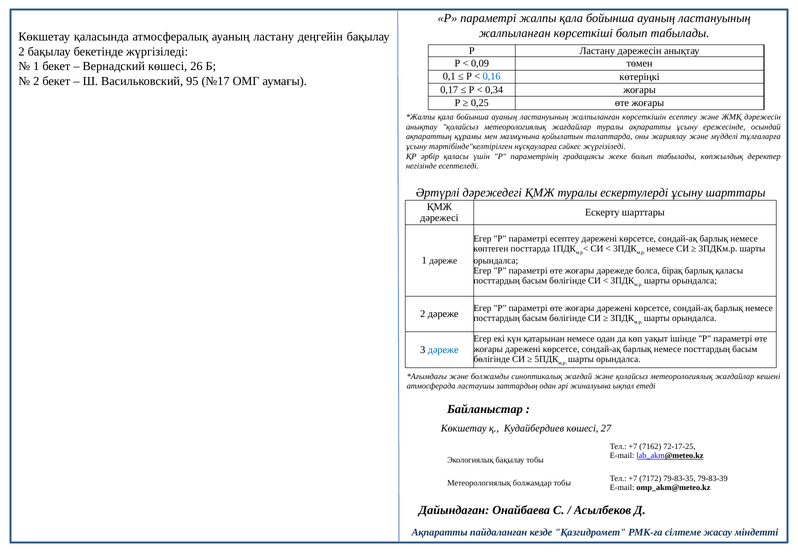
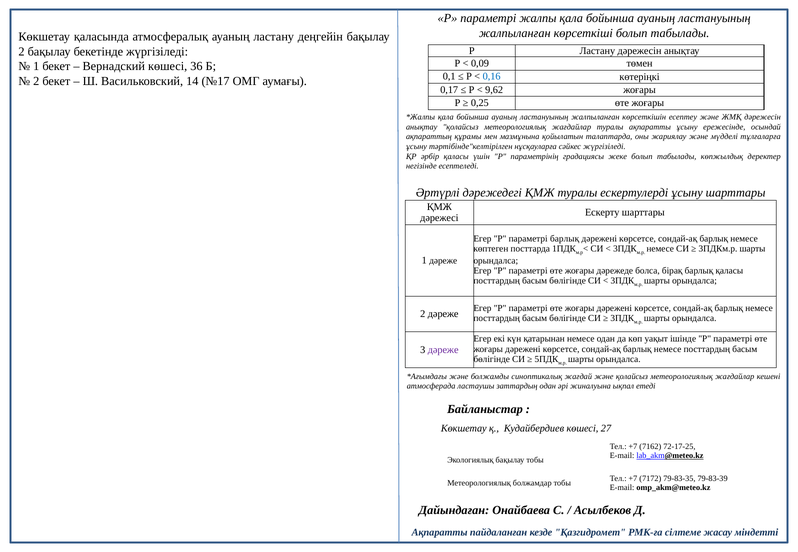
26: 26 -> 36
95: 95 -> 14
0,34: 0,34 -> 9,62
параметрі есептеу: есептеу -> барлық
дәреже at (443, 350) colour: blue -> purple
